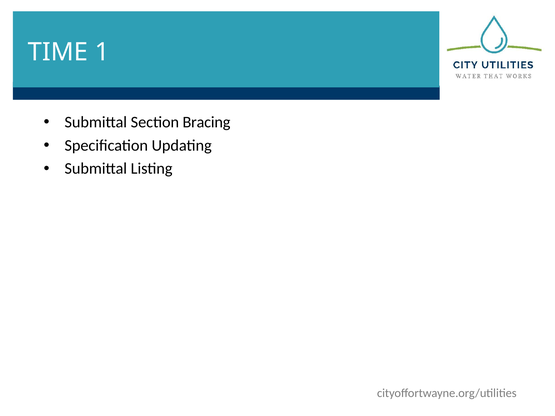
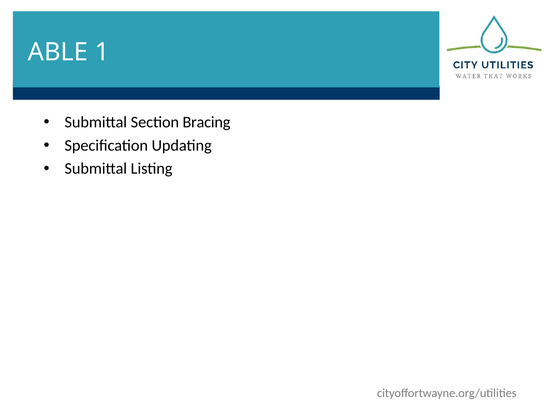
TIME: TIME -> ABLE
